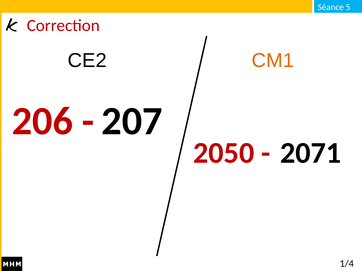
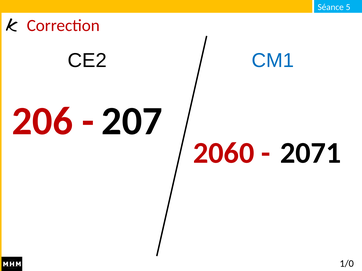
CM1 colour: orange -> blue
2050: 2050 -> 2060
1/4: 1/4 -> 1/0
